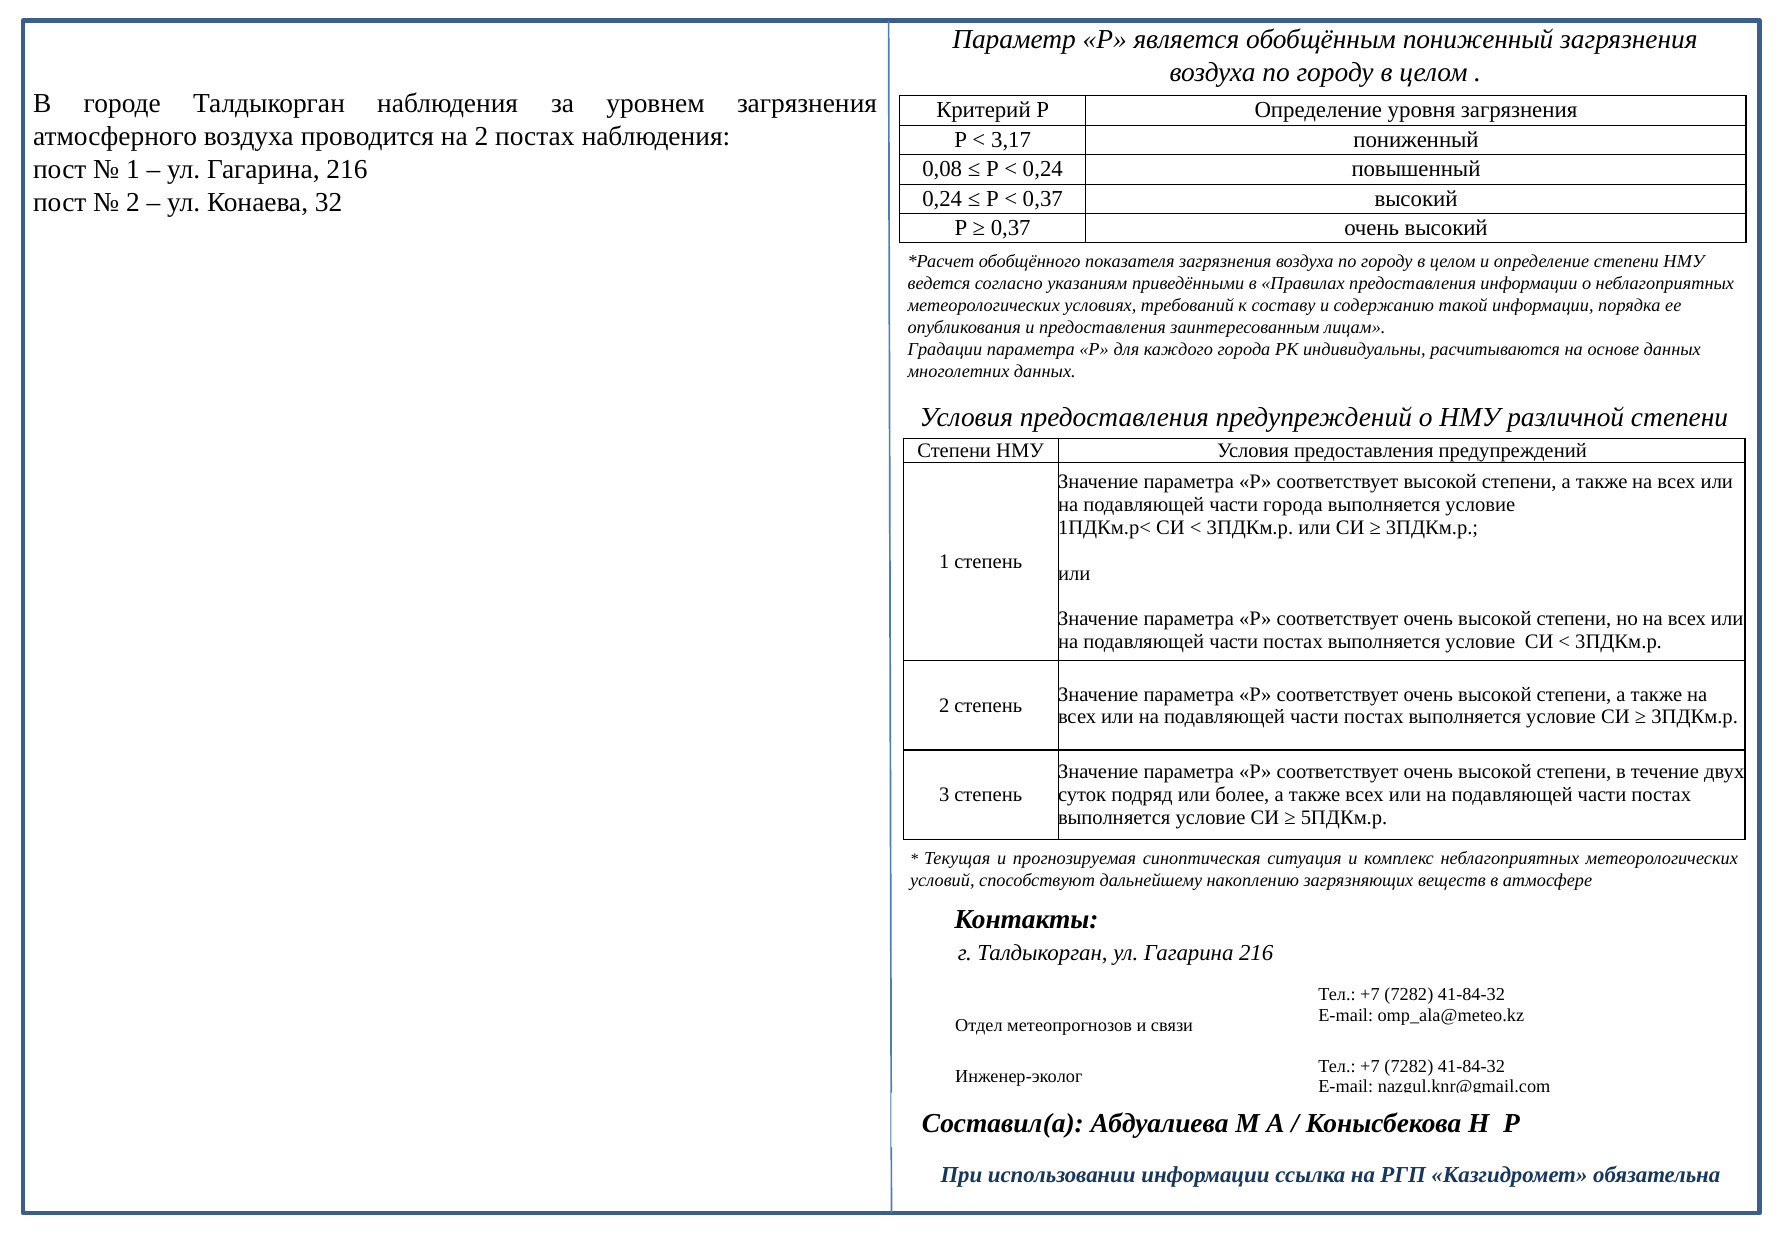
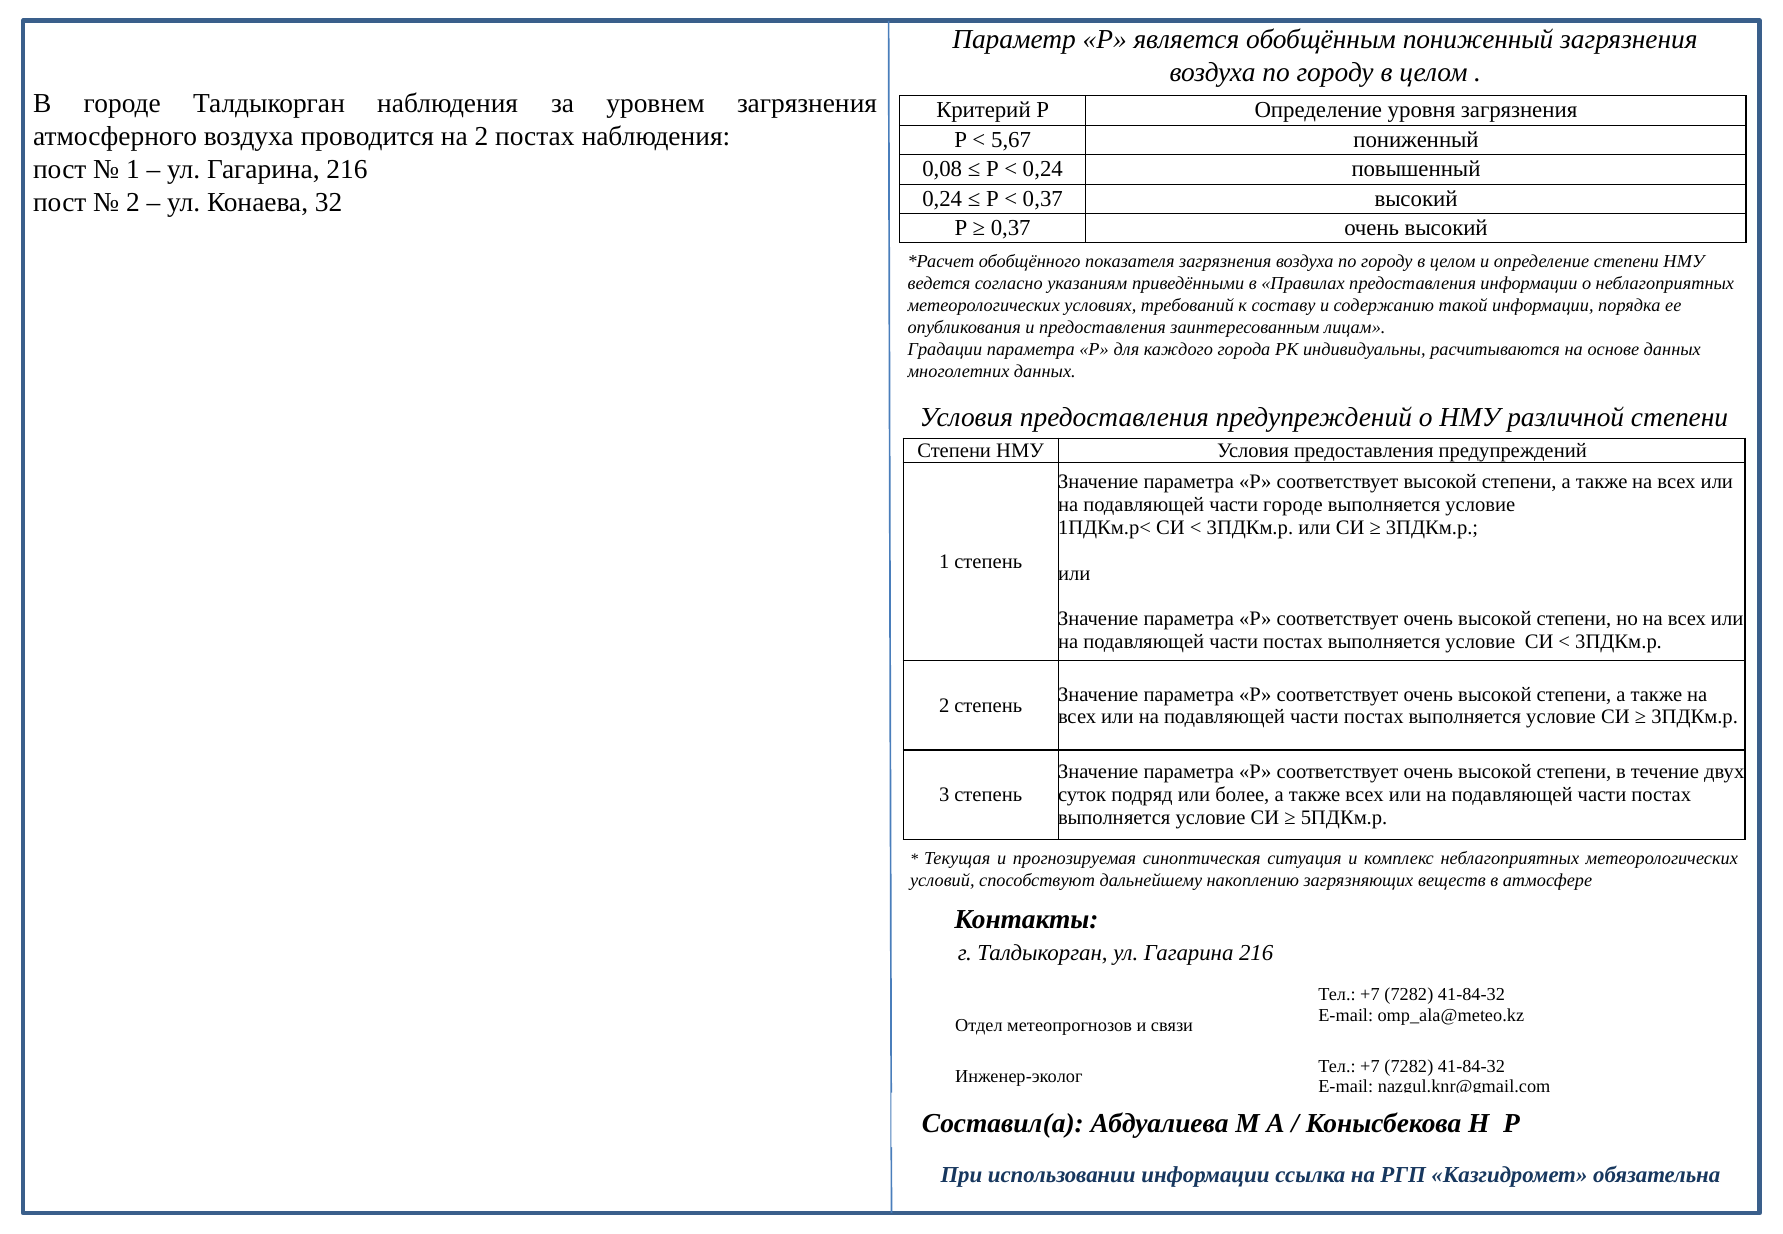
3,17: 3,17 -> 5,67
части города: города -> городе
